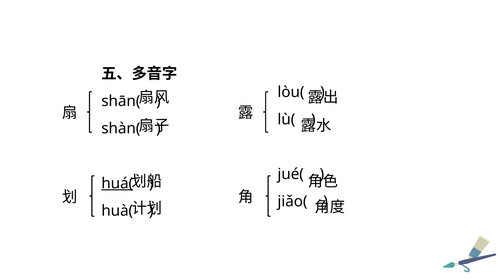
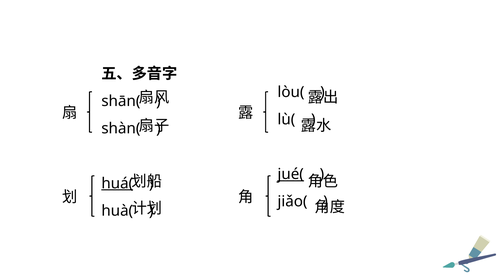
jué( underline: none -> present
